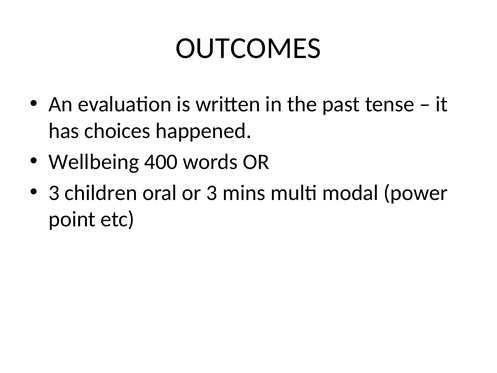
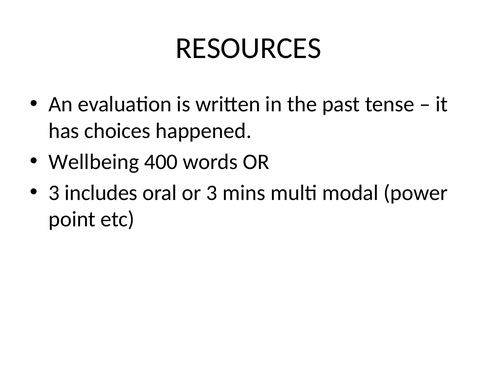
OUTCOMES: OUTCOMES -> RESOURCES
children: children -> includes
